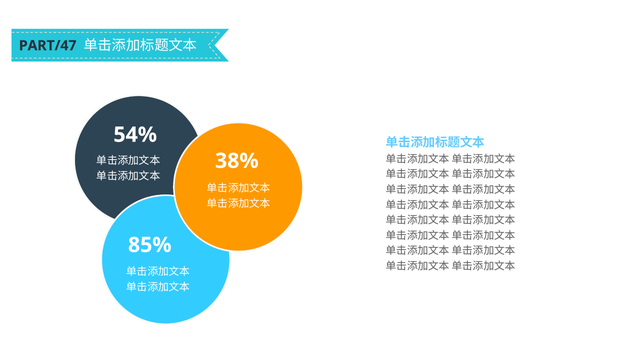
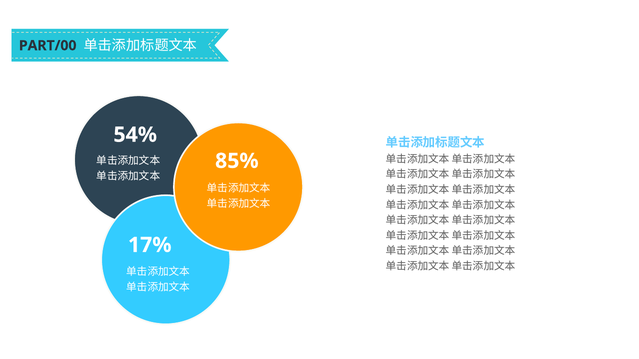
PART/47: PART/47 -> PART/00
38%: 38% -> 85%
85%: 85% -> 17%
